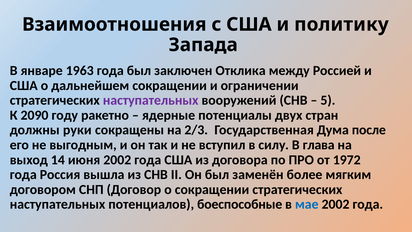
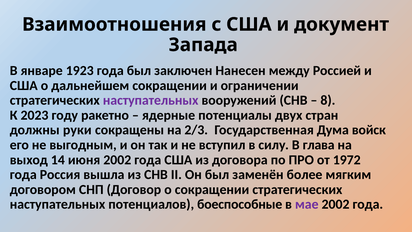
политику: политику -> документ
1963: 1963 -> 1923
Отклика: Отклика -> Нанесен
5: 5 -> 8
2090: 2090 -> 2023
после: после -> войск
мае colour: blue -> purple
